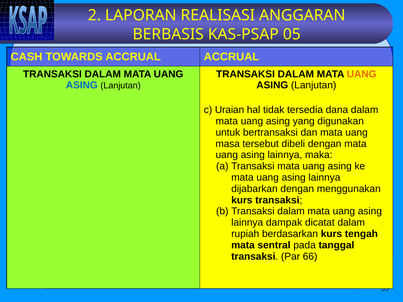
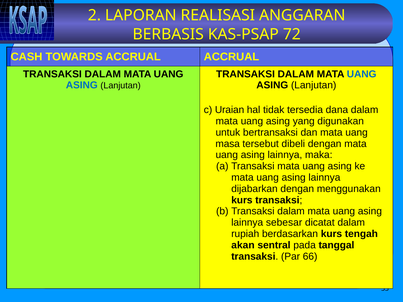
05: 05 -> 72
UANG at (362, 74) colour: orange -> blue
dampak: dampak -> sebesar
mata at (243, 245): mata -> akan
